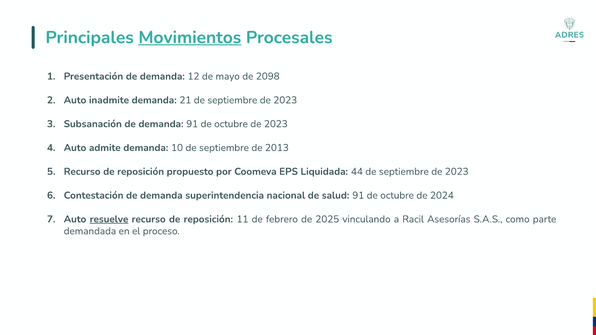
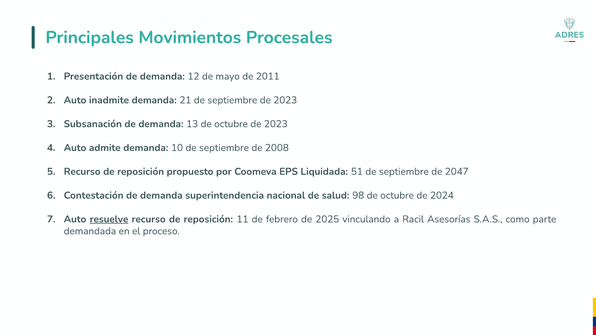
Movimientos underline: present -> none
2098: 2098 -> 2011
demanda 91: 91 -> 13
2013: 2013 -> 2008
44: 44 -> 51
2023 at (457, 172): 2023 -> 2047
salud 91: 91 -> 98
